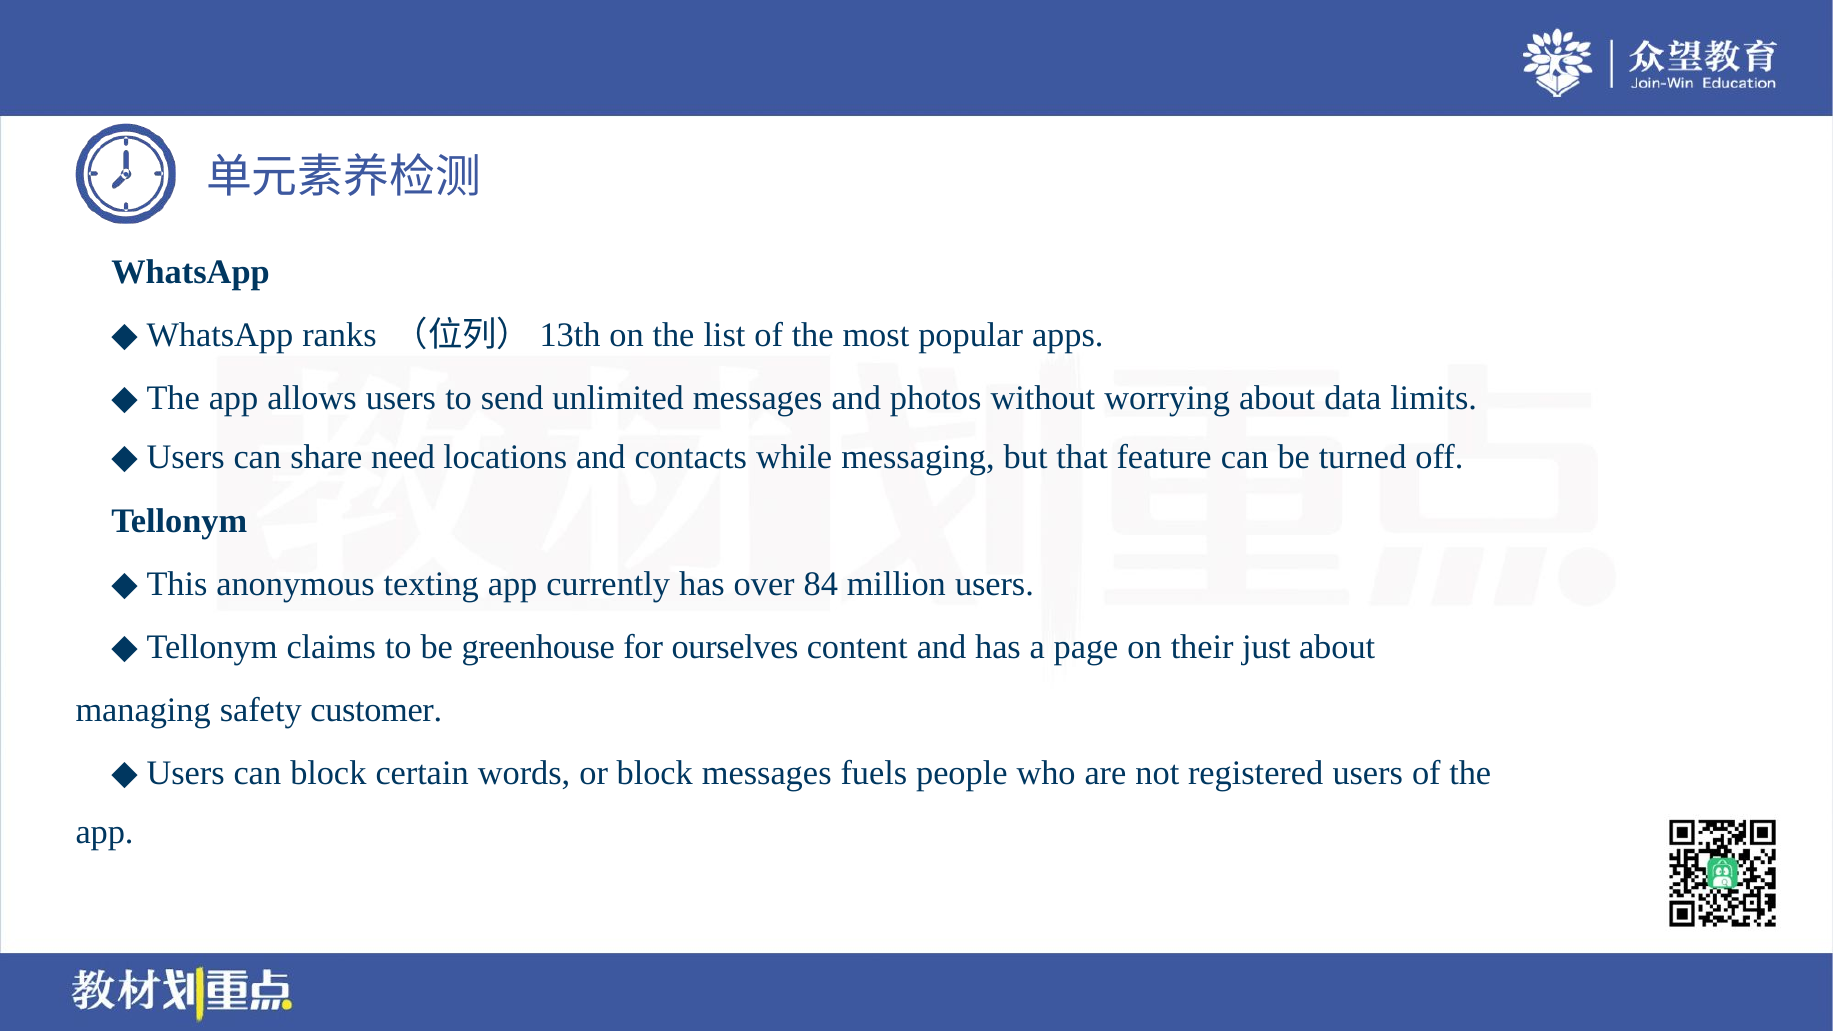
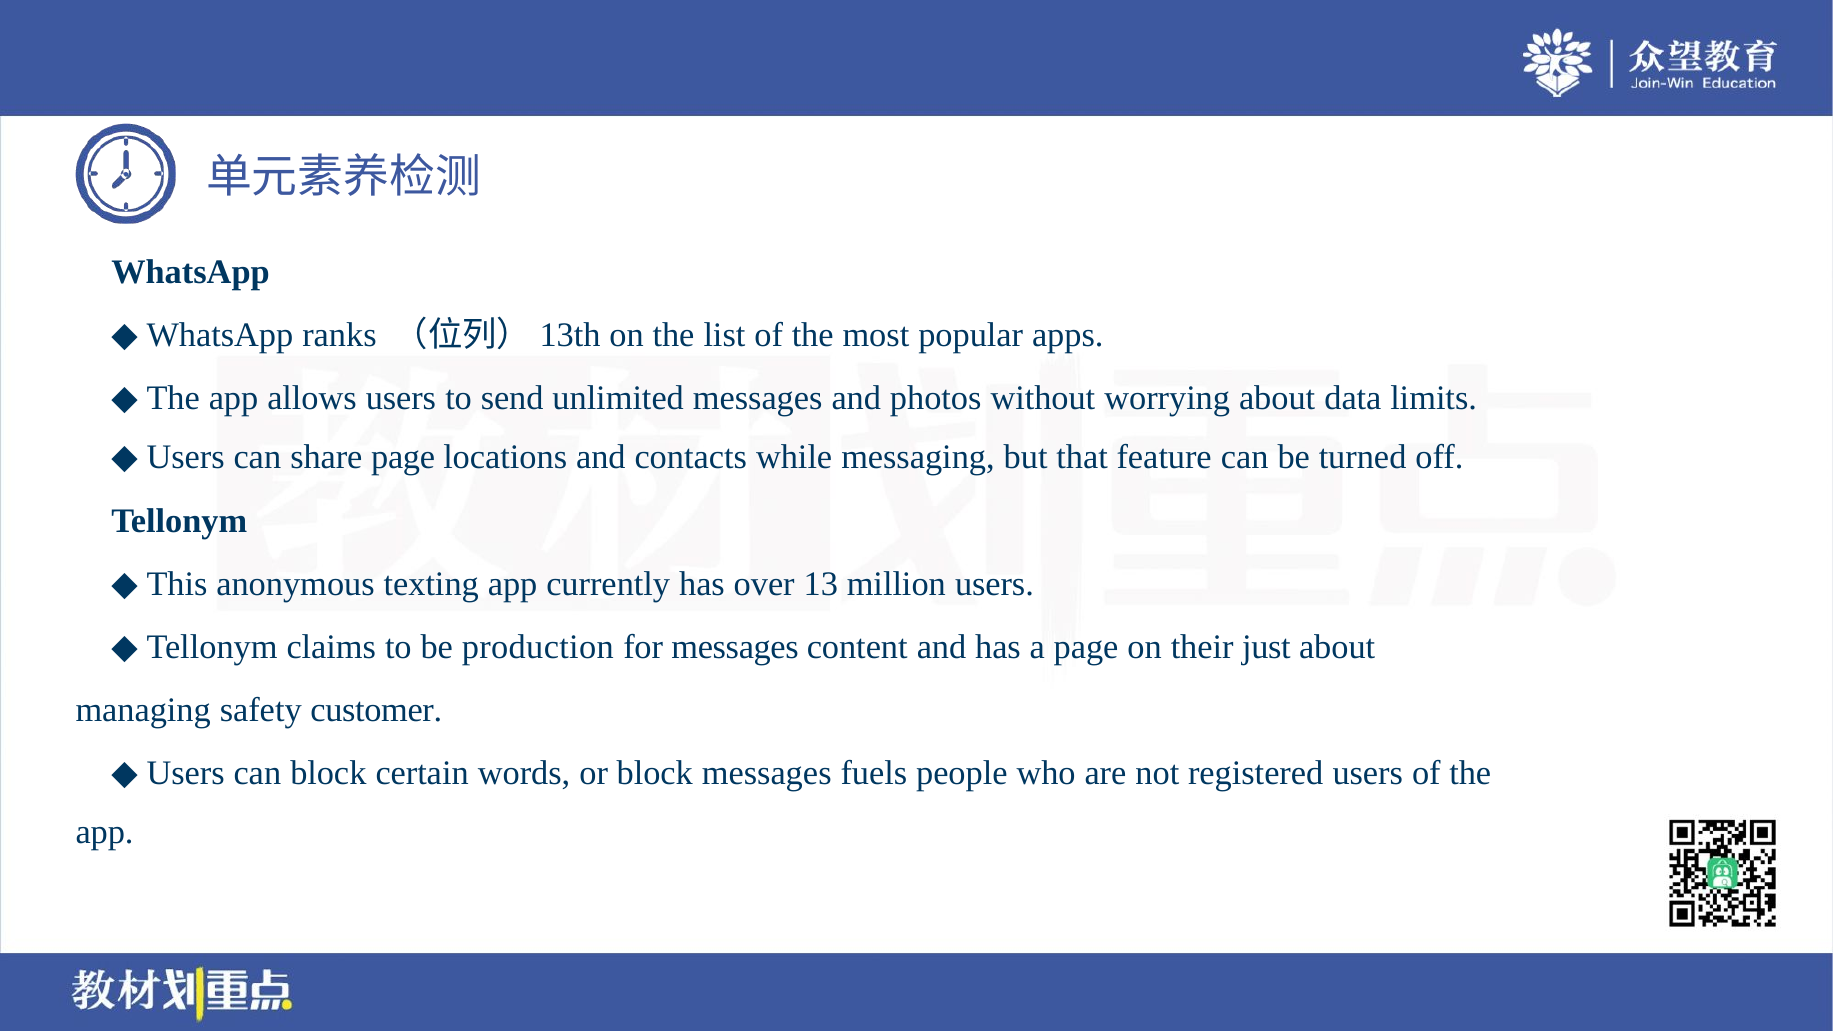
share need: need -> page
84: 84 -> 13
greenhouse: greenhouse -> production
for ourselves: ourselves -> messages
